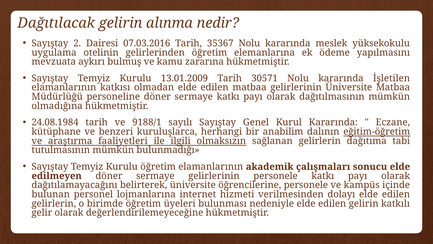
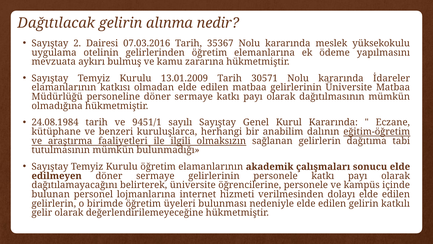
İşletilen: İşletilen -> İdareler
9188/1: 9188/1 -> 9451/1
